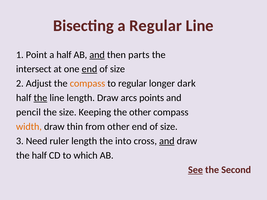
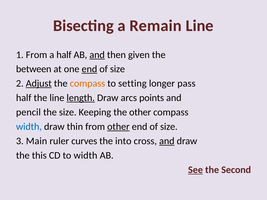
a Regular: Regular -> Remain
1 Point: Point -> From
parts: parts -> given
intersect: intersect -> between
Adjust underline: none -> present
to regular: regular -> setting
dark: dark -> pass
the at (40, 98) underline: present -> none
length at (81, 98) underline: none -> present
width at (29, 127) colour: orange -> blue
other at (118, 127) underline: none -> present
Need: Need -> Main
ruler length: length -> curves
the half: half -> this
to which: which -> width
